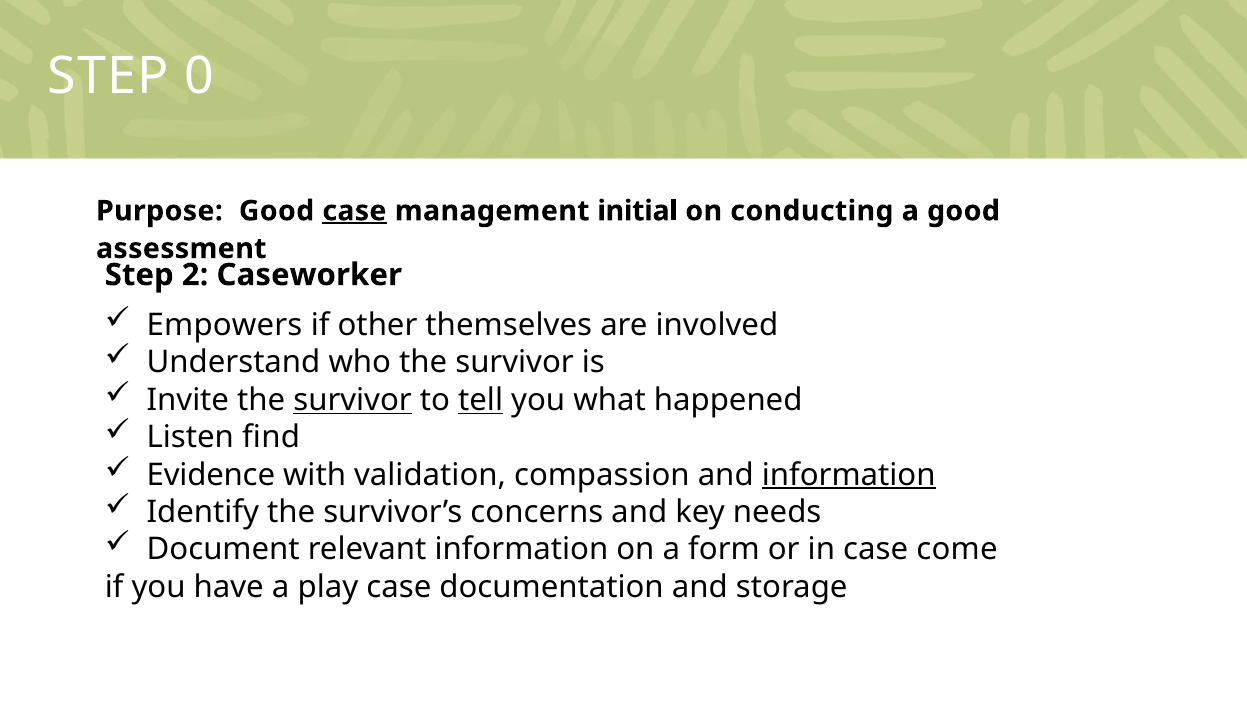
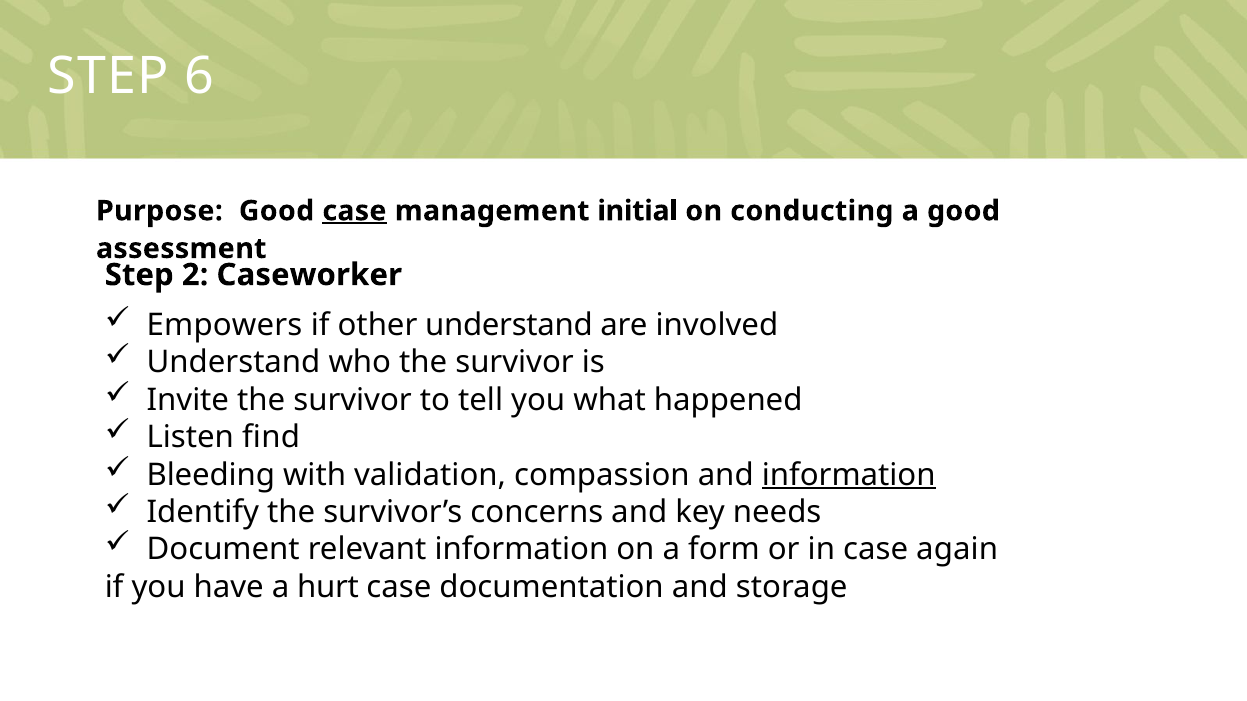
0: 0 -> 6
other themselves: themselves -> understand
survivor at (353, 400) underline: present -> none
tell underline: present -> none
Evidence: Evidence -> Bleeding
come: come -> again
play: play -> hurt
